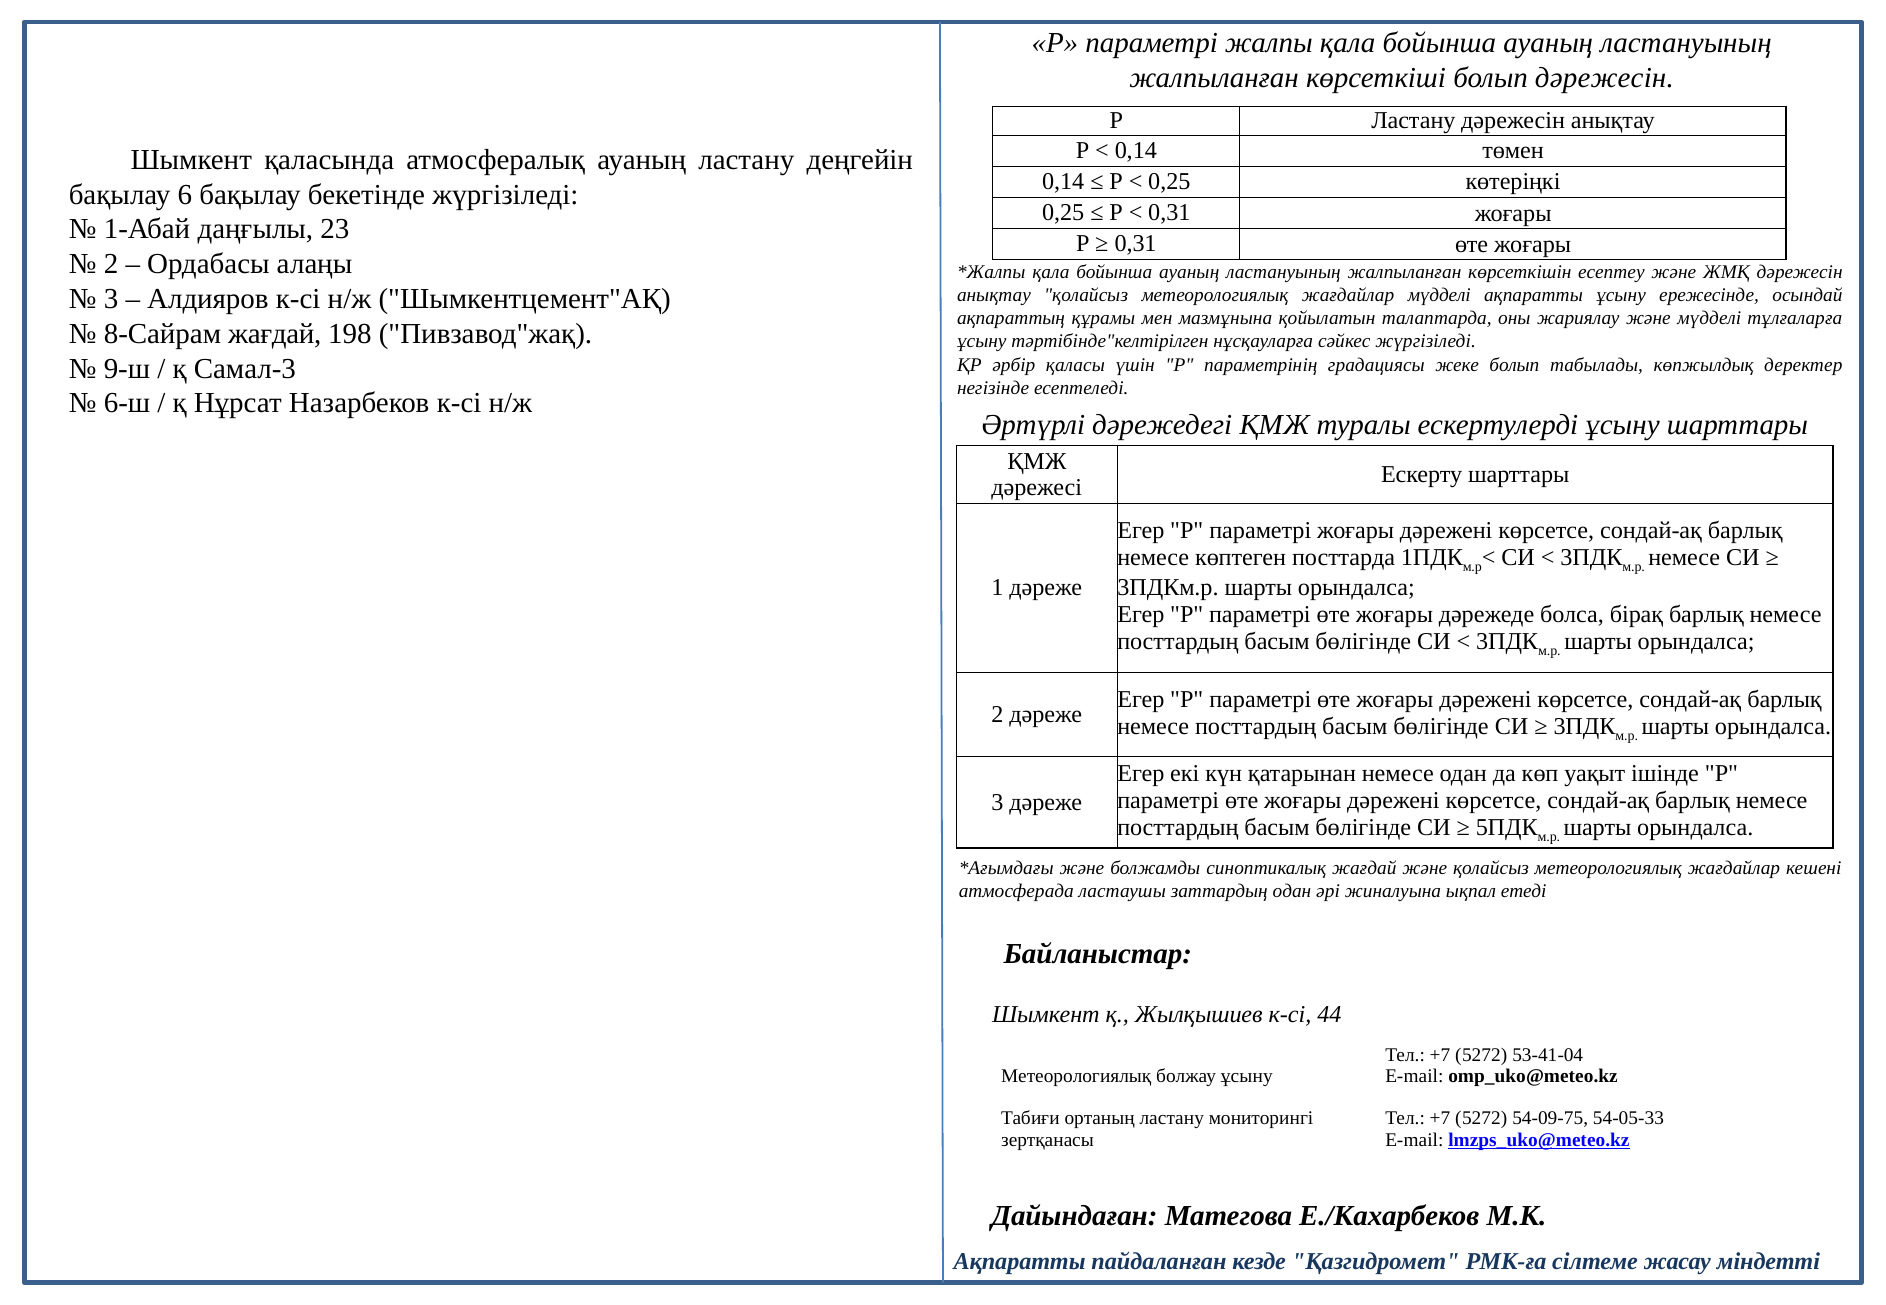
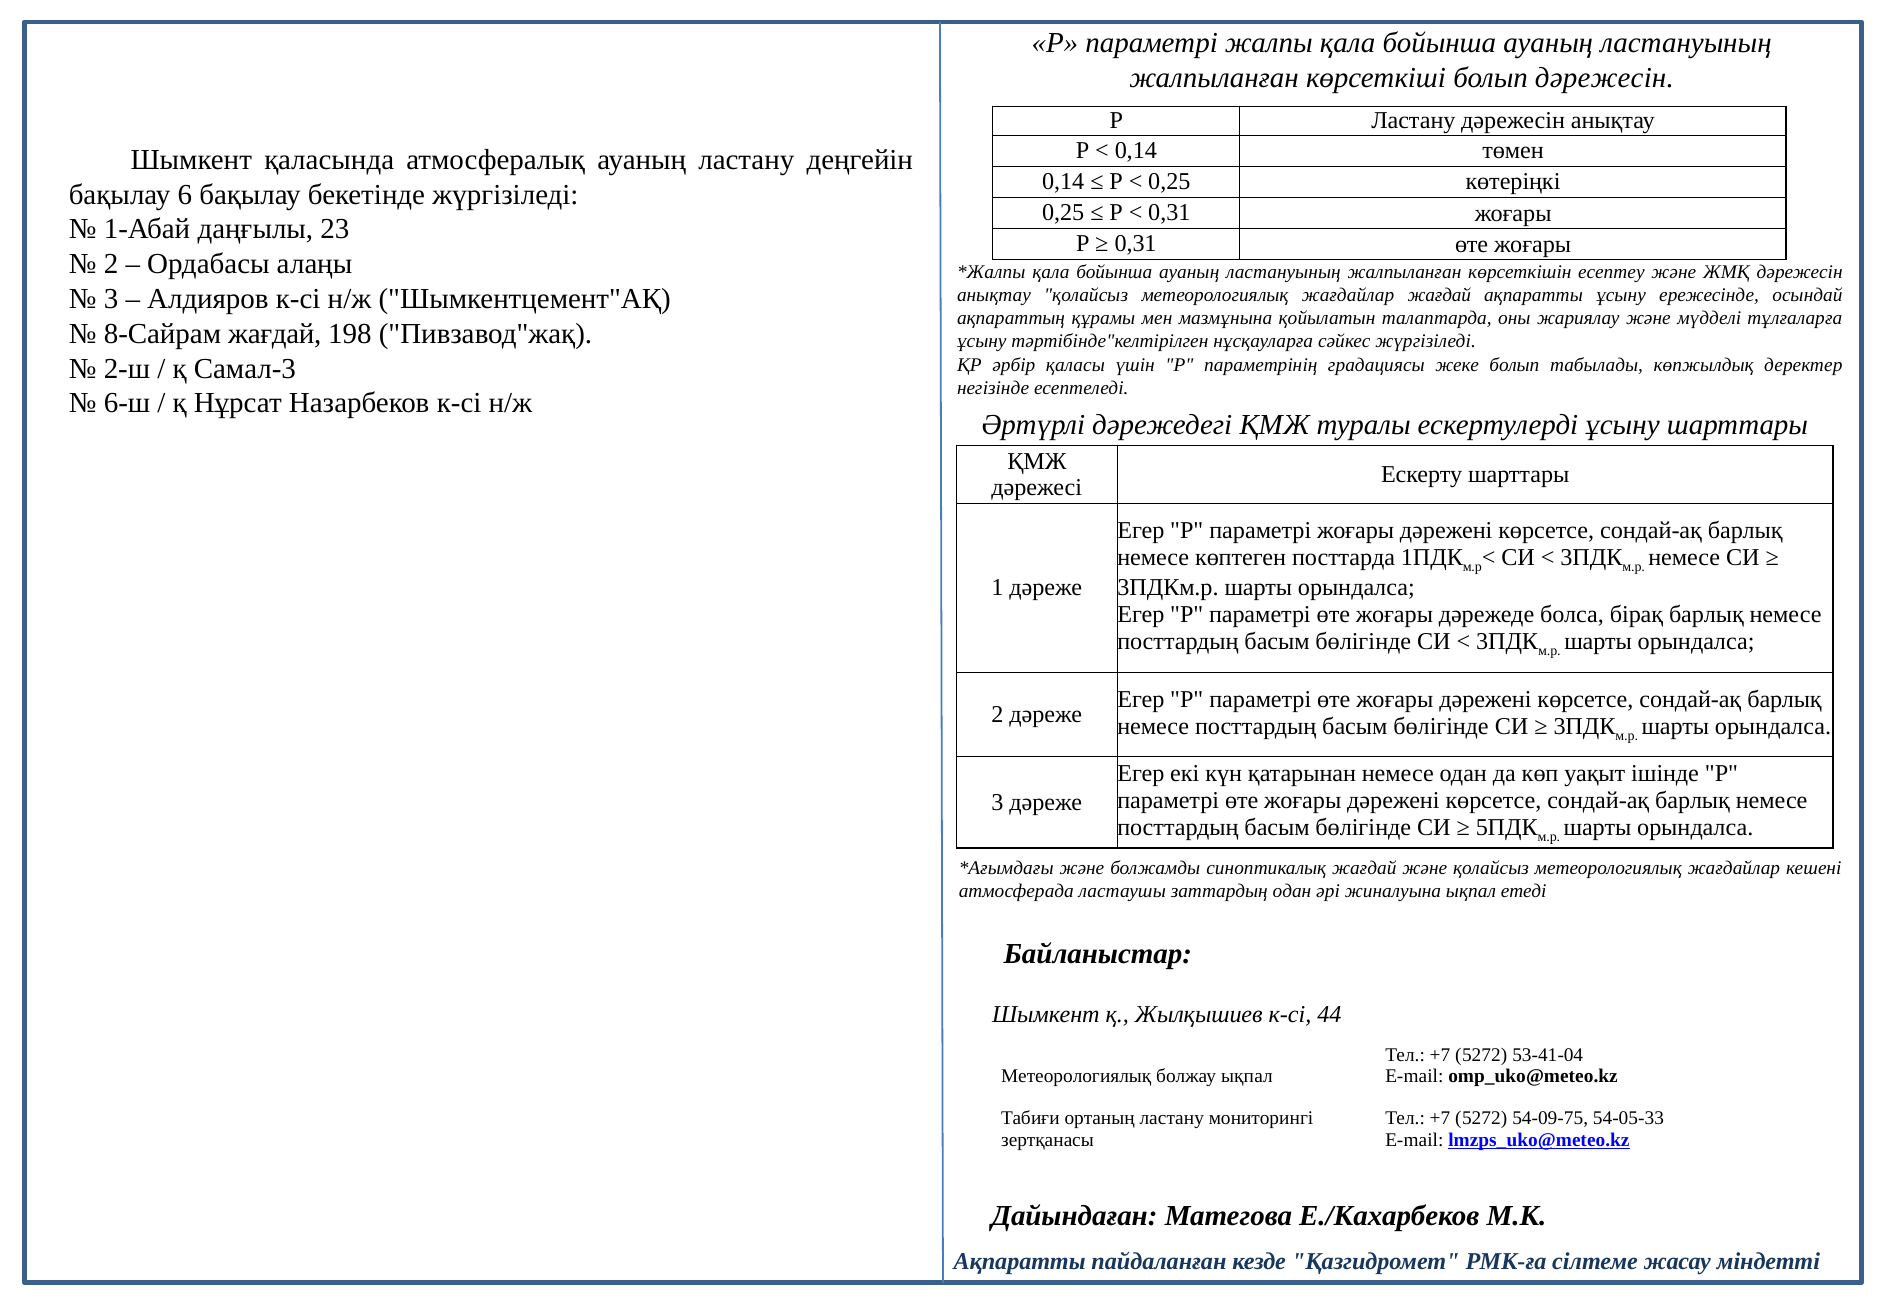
жағдайлар мүдделі: мүдделі -> жағдай
9-ш: 9-ш -> 2-ш
болжау ұсыну: ұсыну -> ықпал
